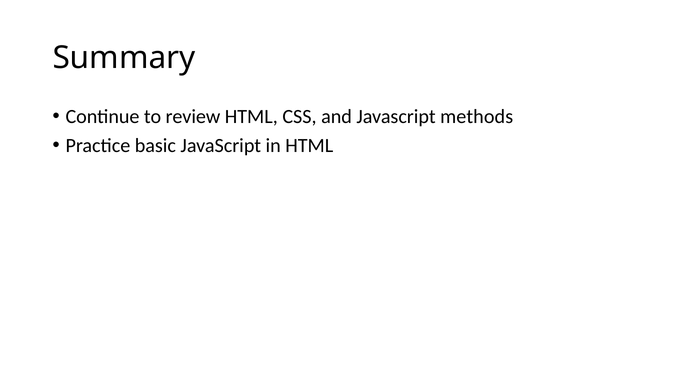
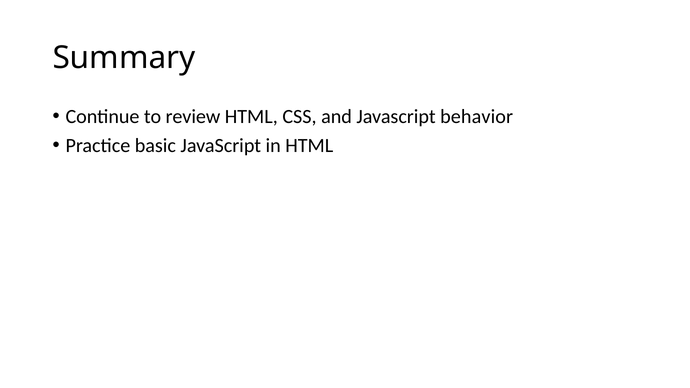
methods: methods -> behavior
